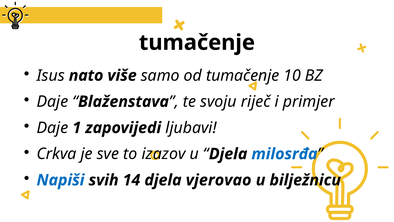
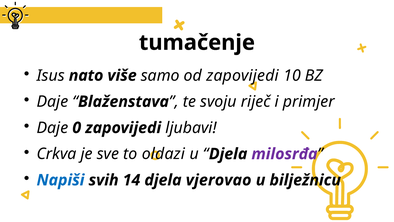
od tumačenje: tumačenje -> zapovijedi
1: 1 -> 0
izazov: izazov -> oldazi
milosrđa colour: blue -> purple
